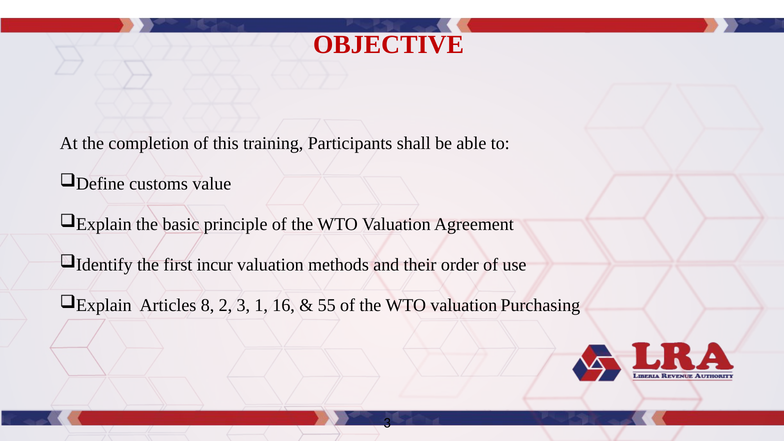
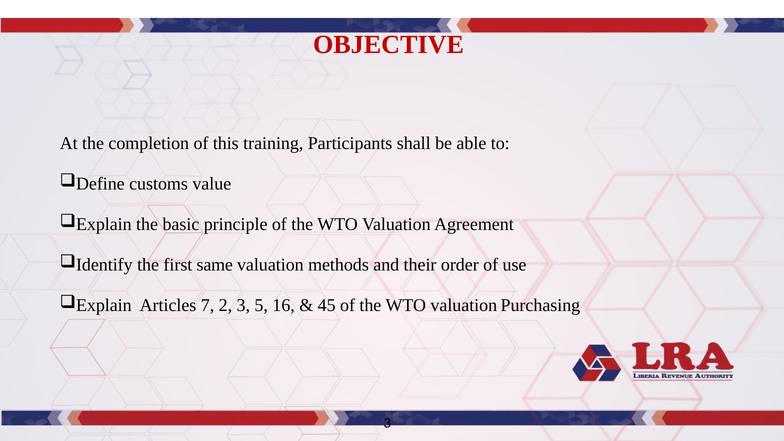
incur: incur -> same
8: 8 -> 7
1: 1 -> 5
55: 55 -> 45
